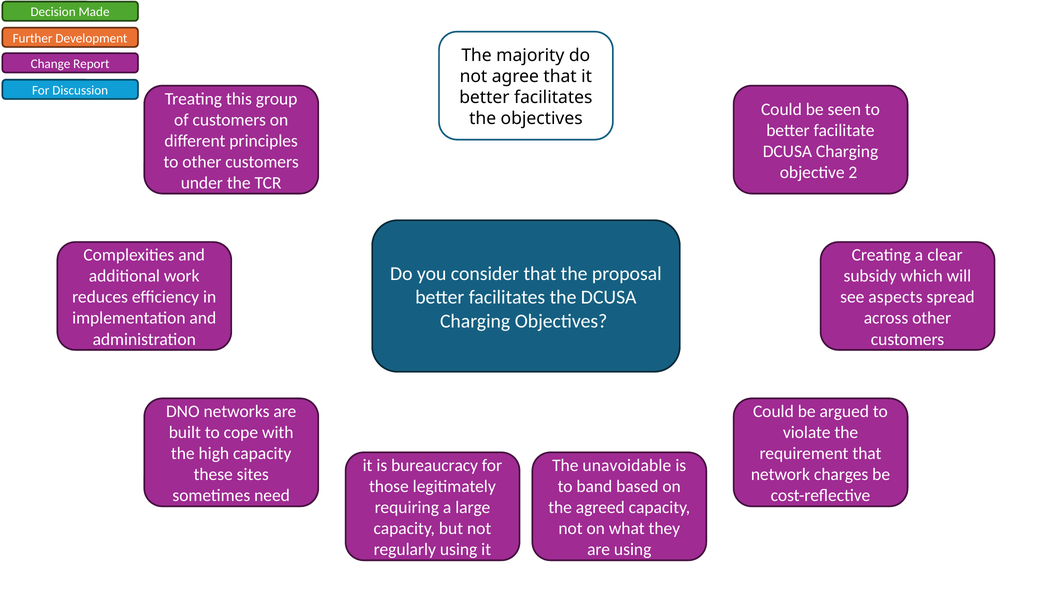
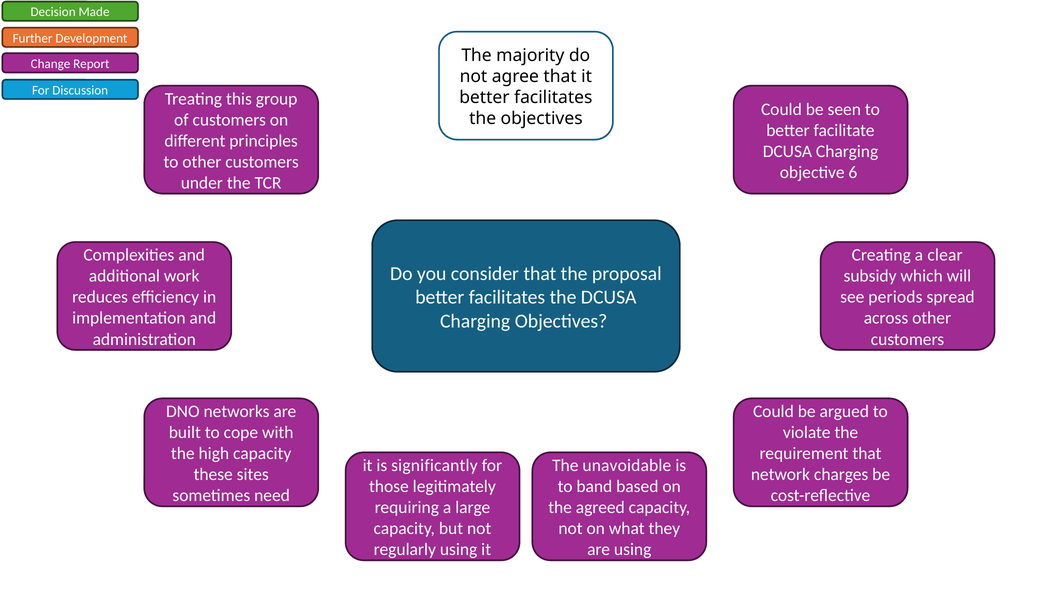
2: 2 -> 6
aspects: aspects -> periods
bureaucracy: bureaucracy -> significantly
